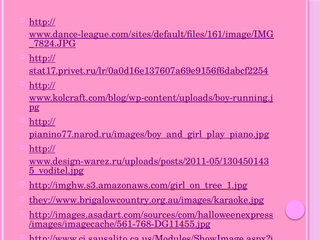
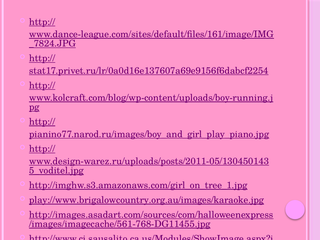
they://www.brigalowcountry.org.au/images/karaoke.jpg: they://www.brigalowcountry.org.au/images/karaoke.jpg -> play://www.brigalowcountry.org.au/images/karaoke.jpg
